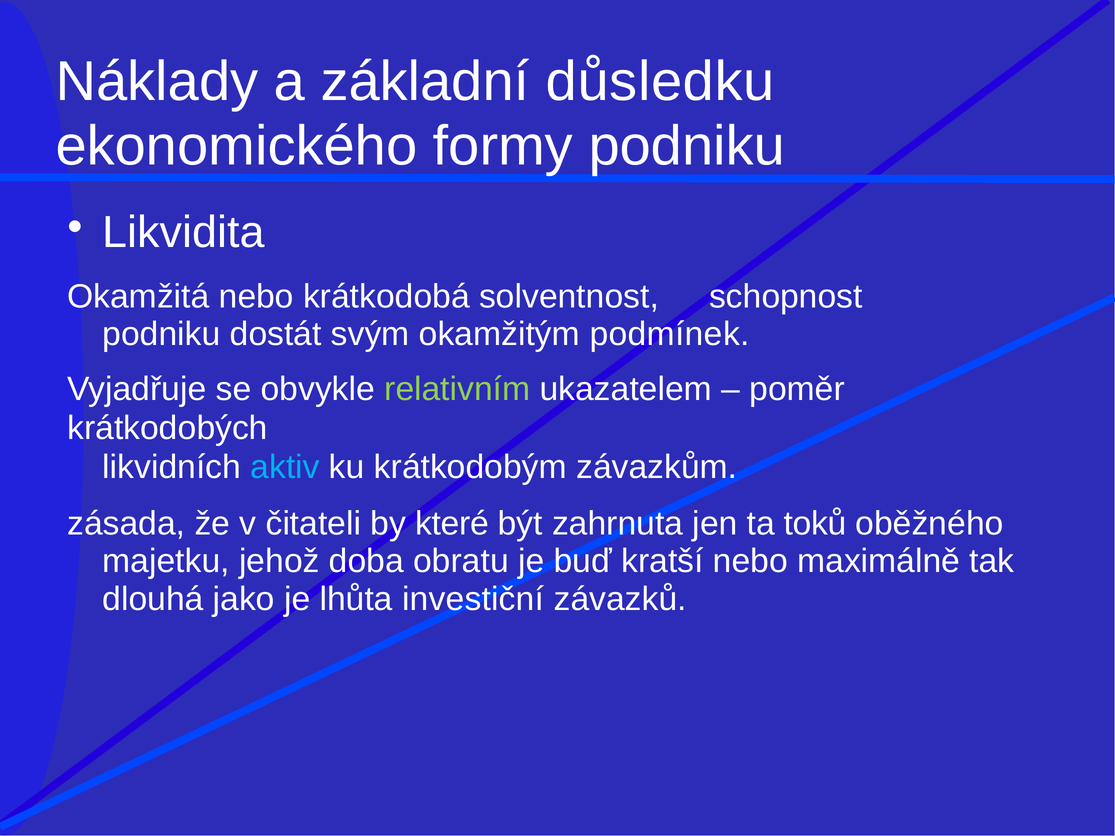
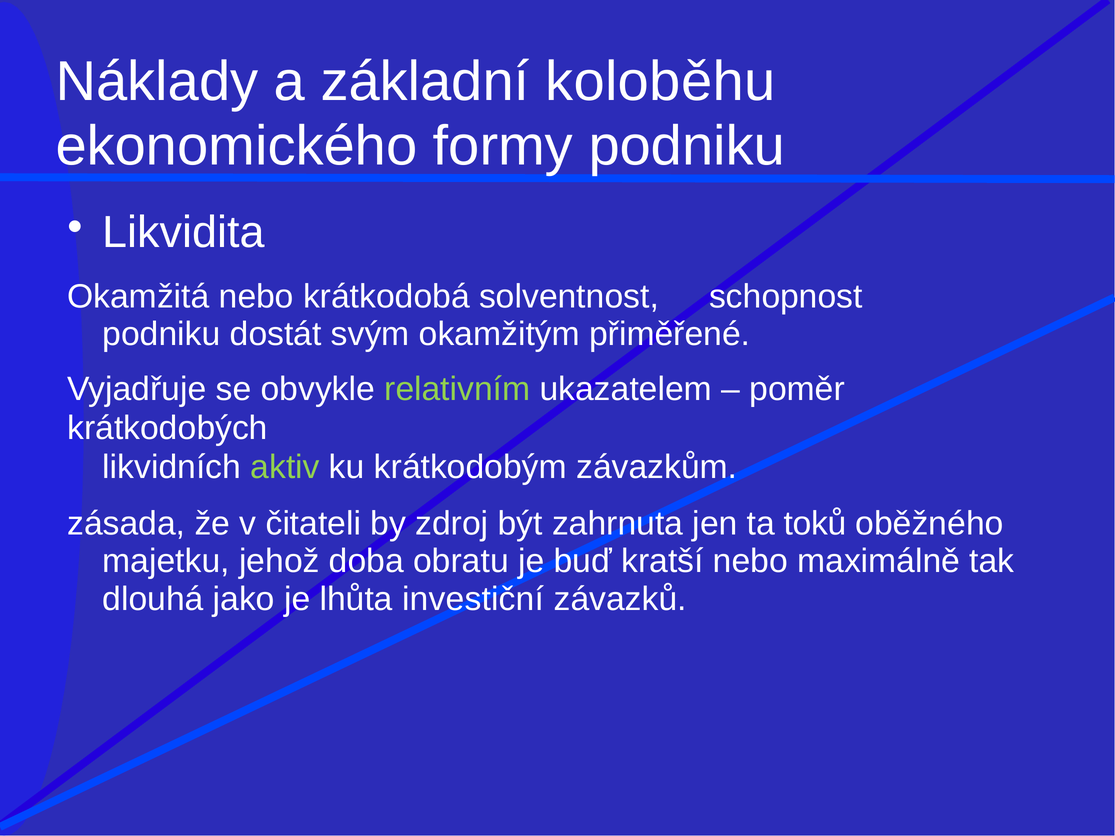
důsledku: důsledku -> koloběhu
podmínek: podmínek -> přiměřené
aktiv colour: light blue -> light green
které: které -> zdroj
